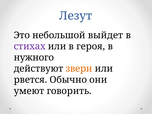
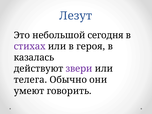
выйдет: выйдет -> сегодня
нужного: нужного -> казалась
звери colour: orange -> purple
рвется: рвется -> телега
